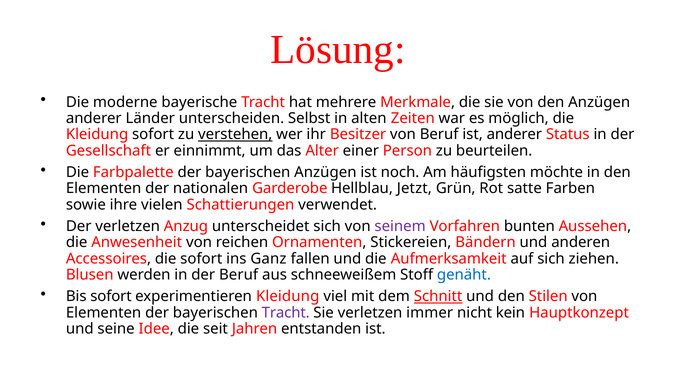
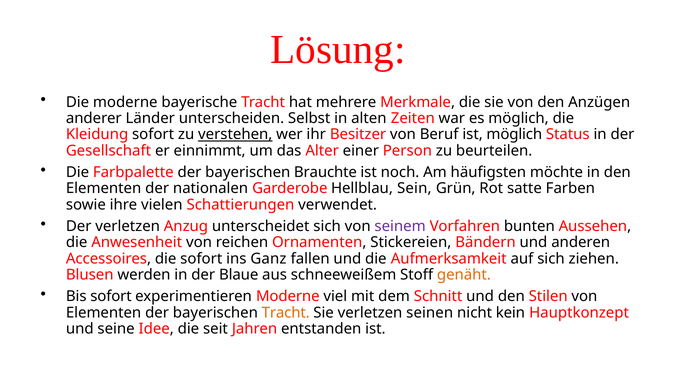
ist anderer: anderer -> möglich
bayerischen Anzügen: Anzügen -> Brauchte
Jetzt: Jetzt -> Sein
der Beruf: Beruf -> Blaue
genäht colour: blue -> orange
experimentieren Kleidung: Kleidung -> Moderne
Schnitt underline: present -> none
Tracht at (286, 313) colour: purple -> orange
immer: immer -> seinen
